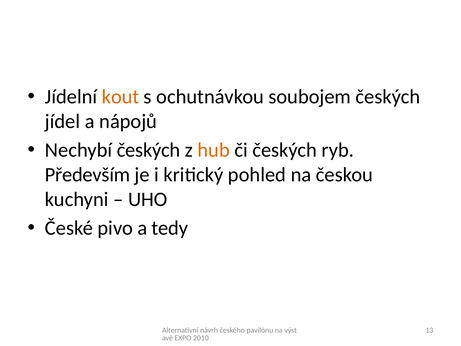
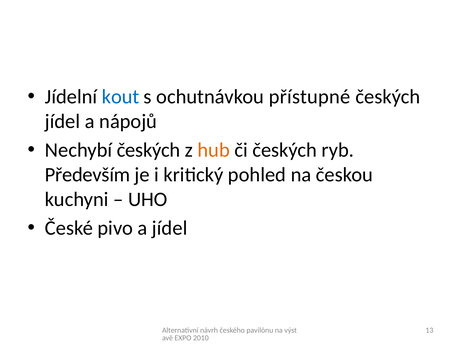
kout colour: orange -> blue
soubojem: soubojem -> přístupné
a tedy: tedy -> jídel
